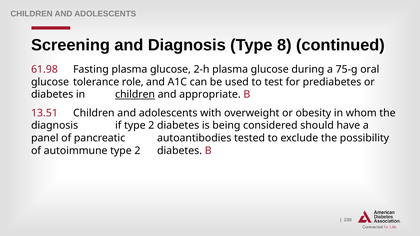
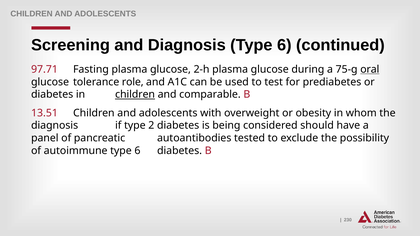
Diagnosis Type 8: 8 -> 6
61.98: 61.98 -> 97.71
oral underline: none -> present
appropriate: appropriate -> comparable
autoimmune type 2: 2 -> 6
